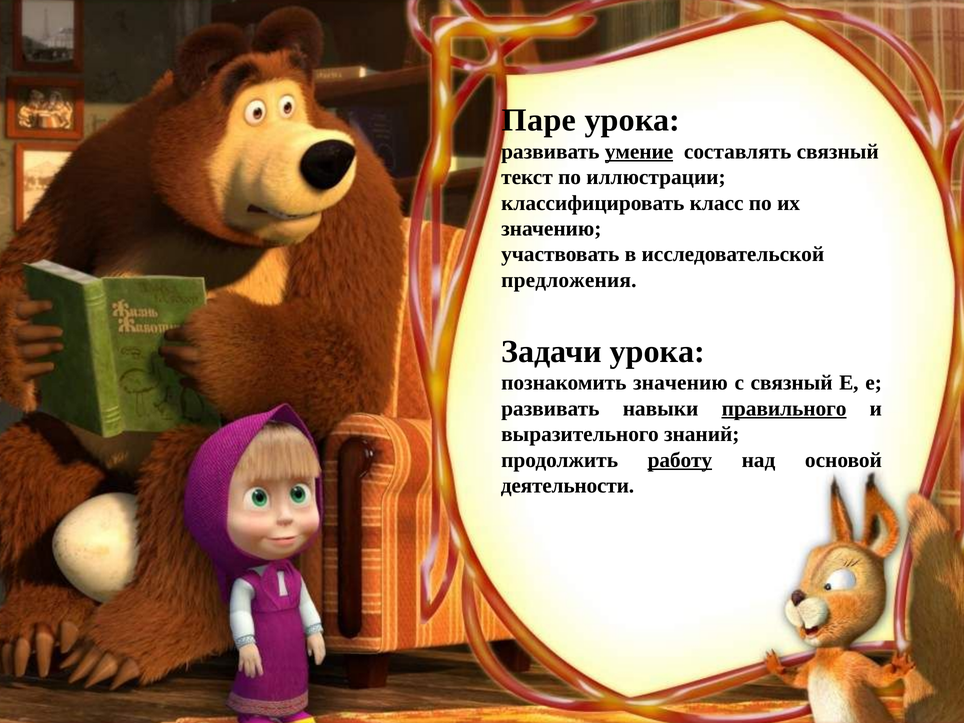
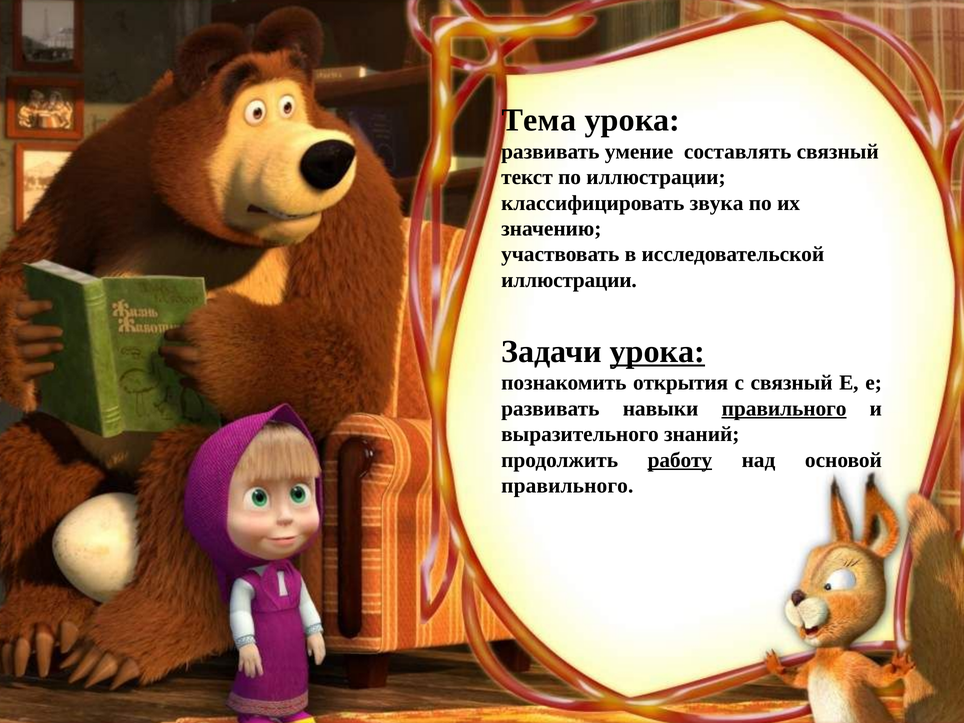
Паре: Паре -> Тема
умение underline: present -> none
класс: класс -> звука
предложения at (569, 280): предложения -> иллюстрации
урока at (657, 352) underline: none -> present
познакомить значению: значению -> открытия
деятельности at (567, 486): деятельности -> правильного
